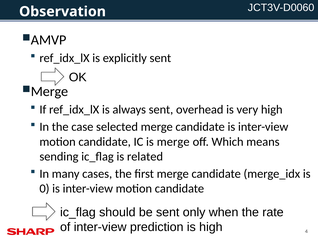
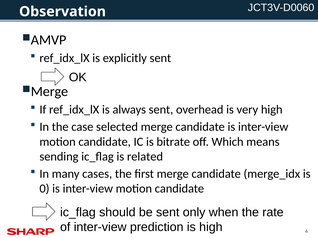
is merge: merge -> bitrate
